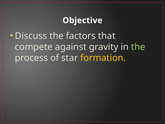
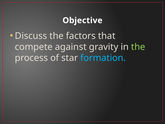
formation colour: yellow -> light blue
